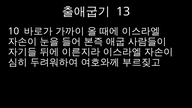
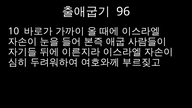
13: 13 -> 96
